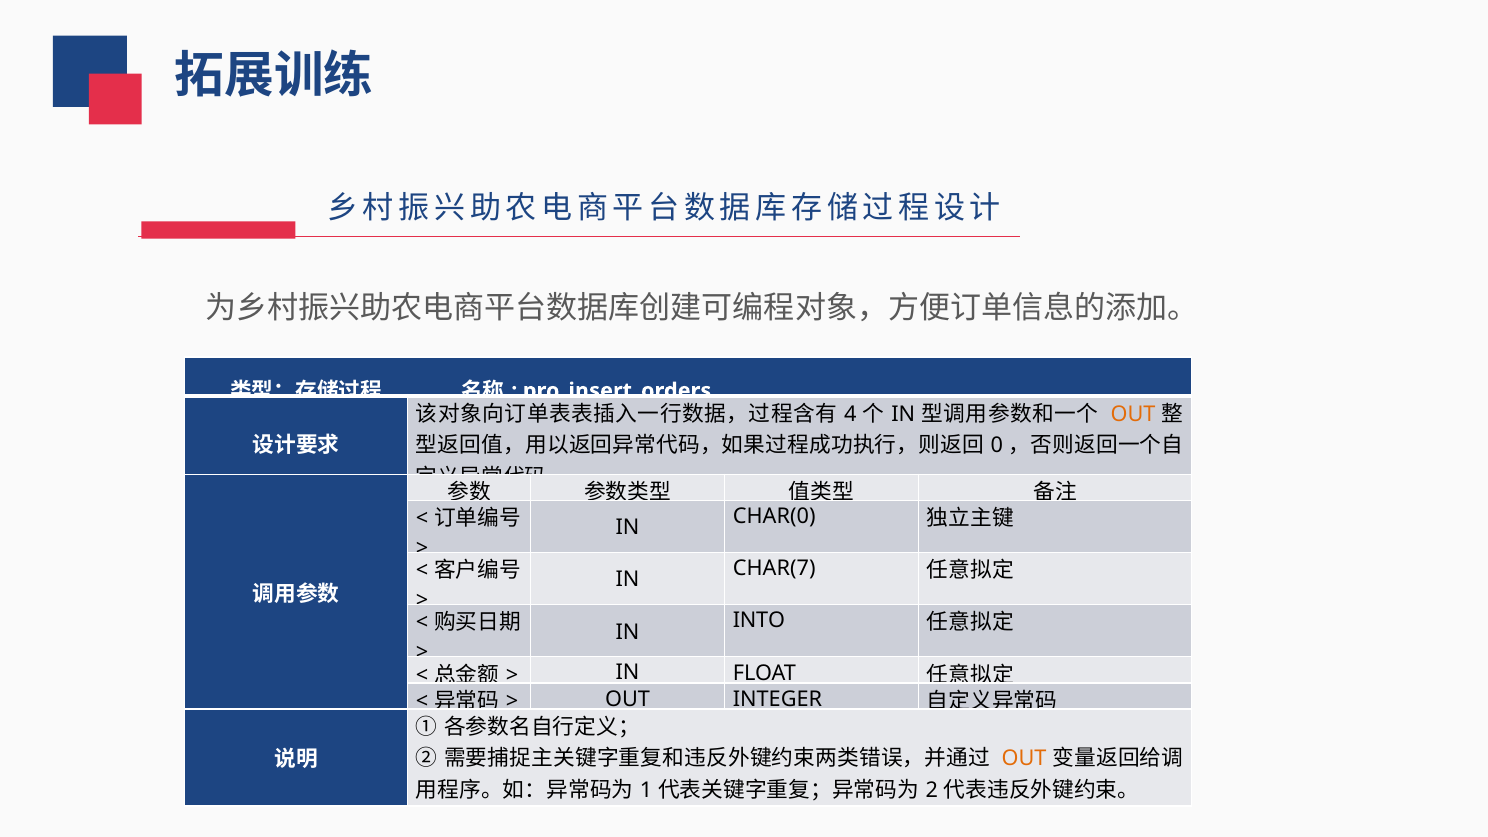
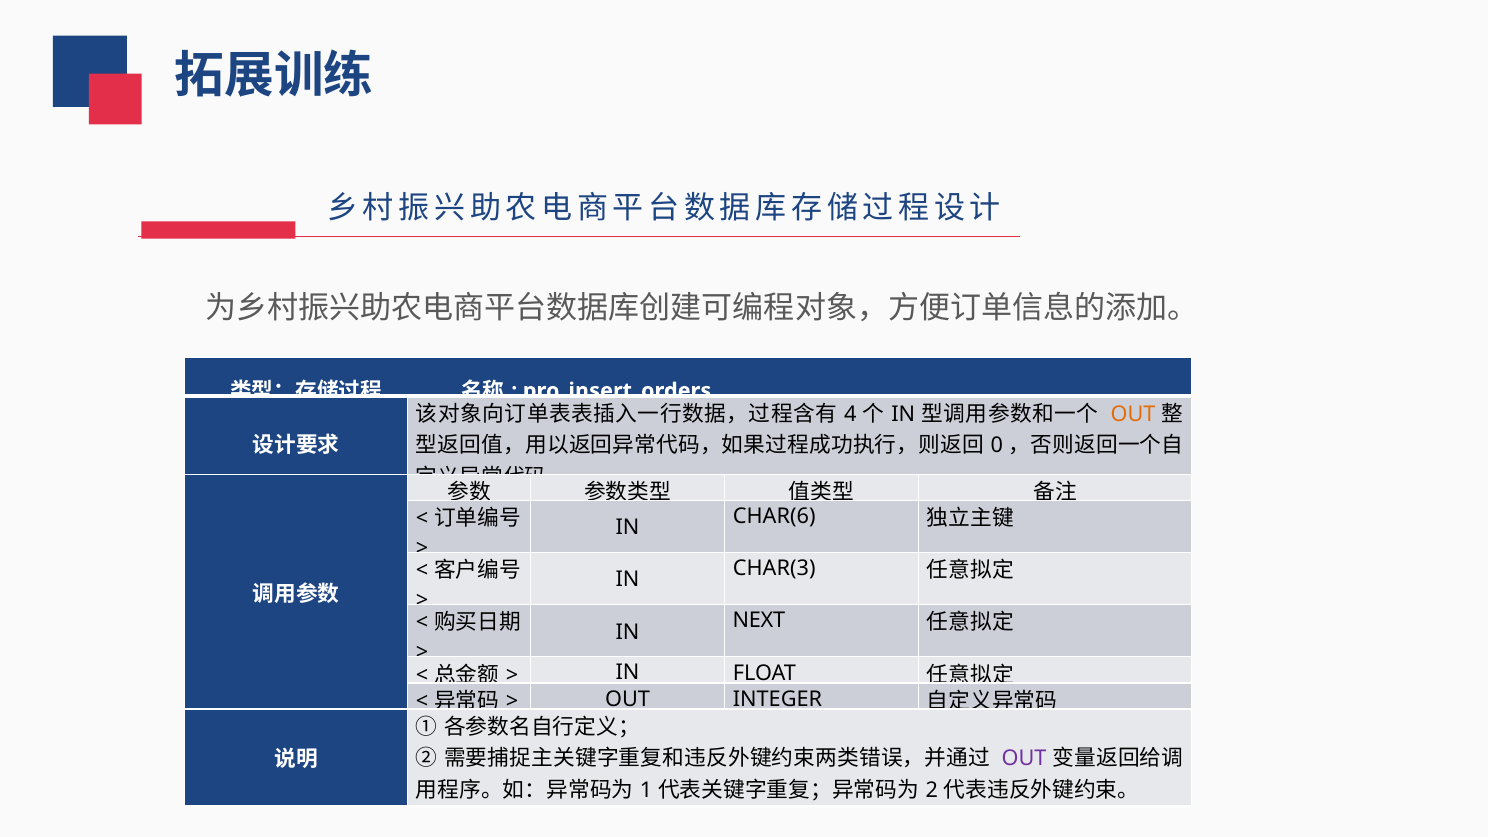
CHAR(0: CHAR(0 -> CHAR(6
CHAR(7: CHAR(7 -> CHAR(3
INTO: INTO -> NEXT
OUT at (1024, 759) colour: orange -> purple
